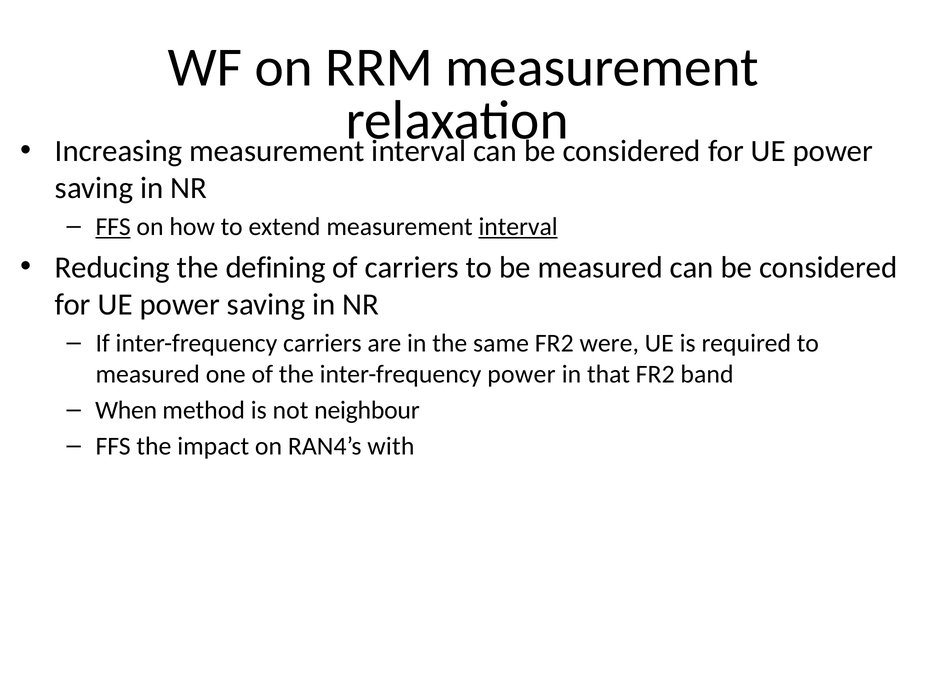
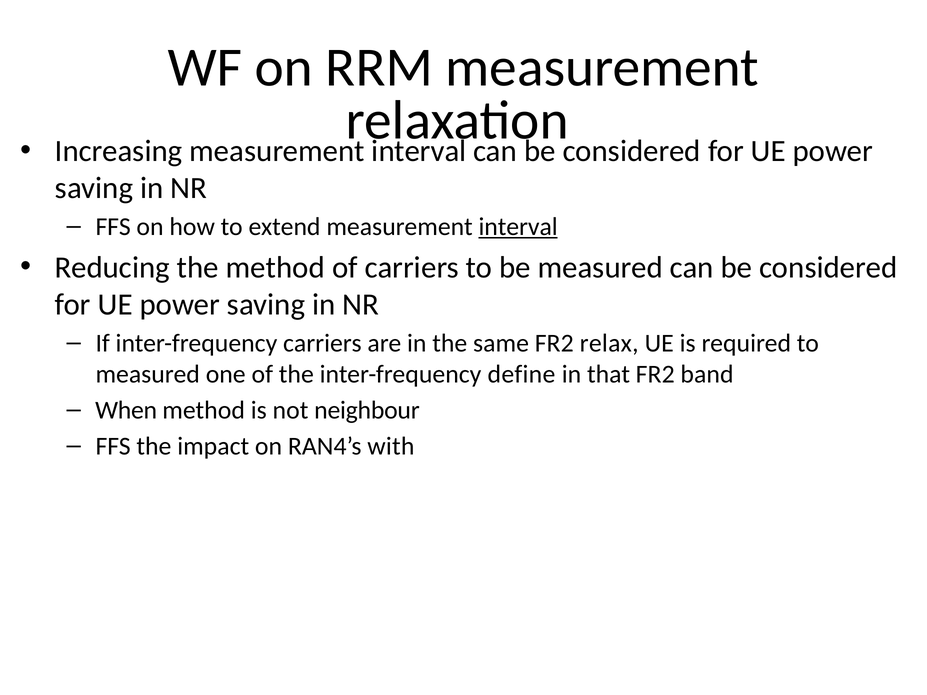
FFS at (113, 227) underline: present -> none
the defining: defining -> method
were: were -> relax
inter-frequency power: power -> define
